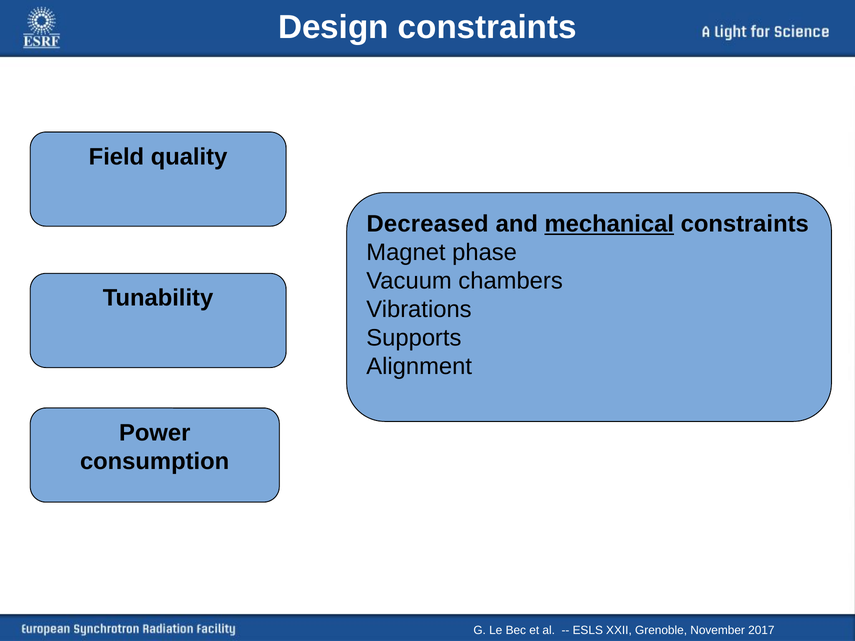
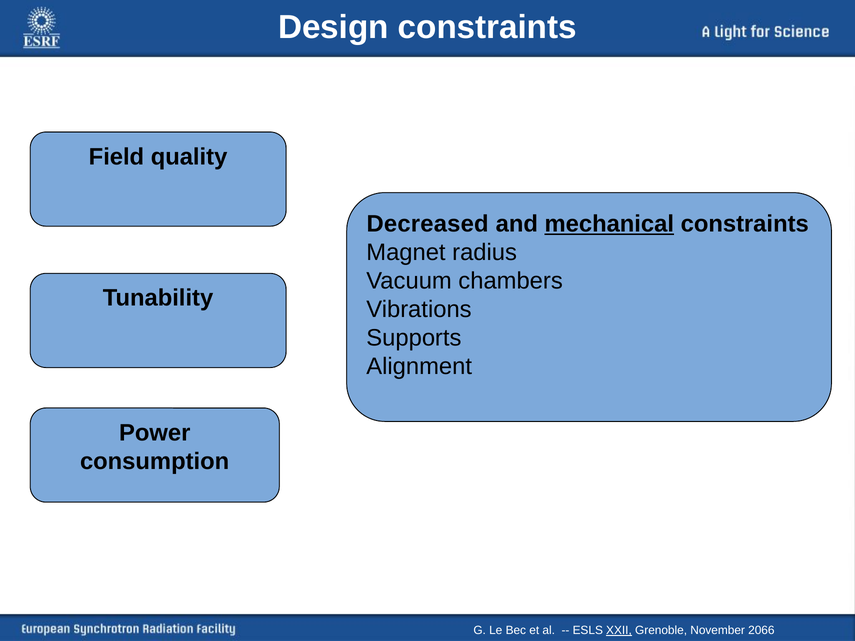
phase: phase -> radius
XXII underline: none -> present
2017: 2017 -> 2066
